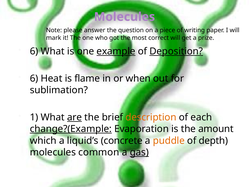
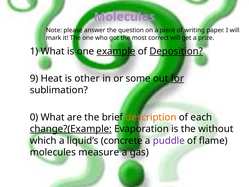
6 at (34, 51): 6 -> 1
6 at (34, 78): 6 -> 9
flame: flame -> other
when: when -> some
for underline: none -> present
1: 1 -> 0
are underline: present -> none
amount: amount -> without
puddle colour: orange -> purple
depth: depth -> flame
common: common -> measure
gas underline: present -> none
